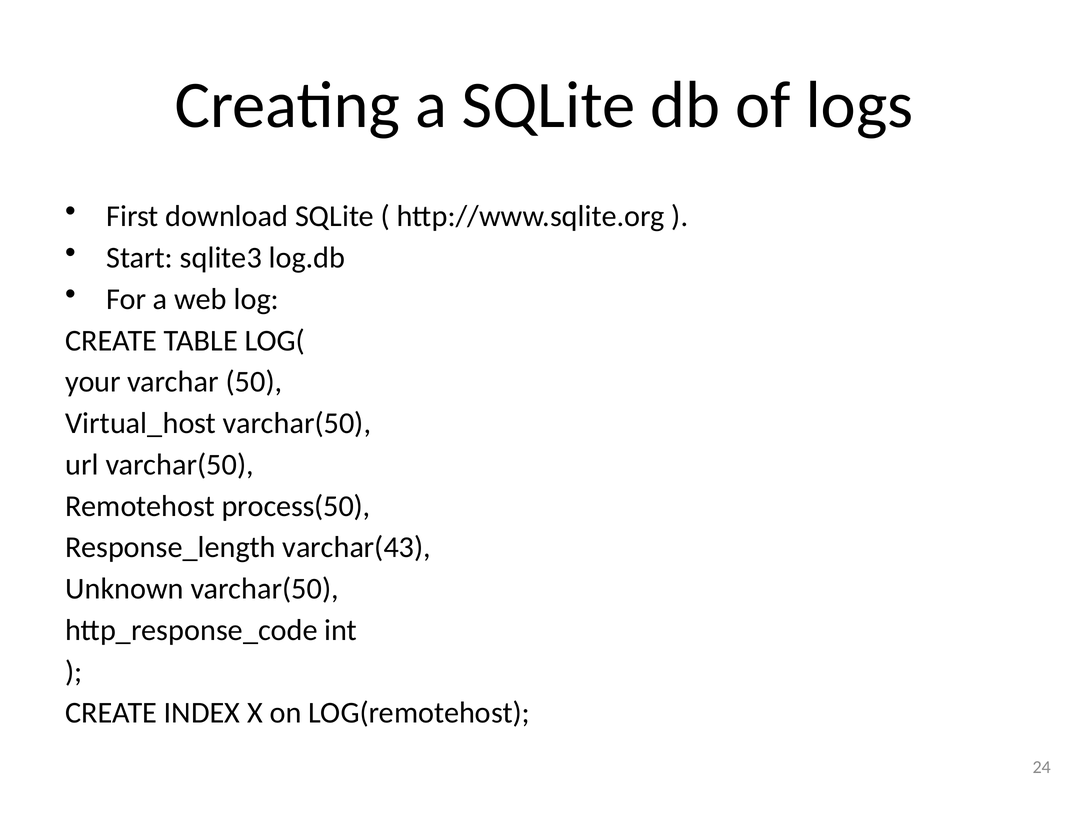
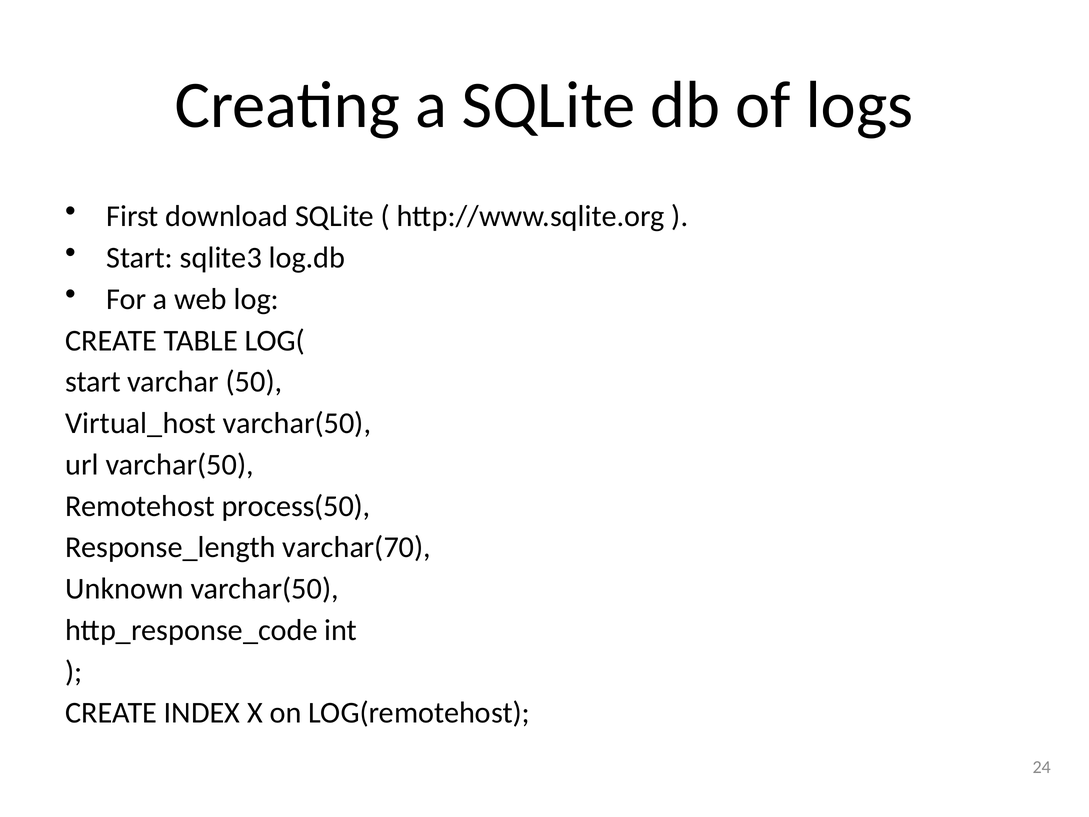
your at (93, 382): your -> start
varchar(43: varchar(43 -> varchar(70
